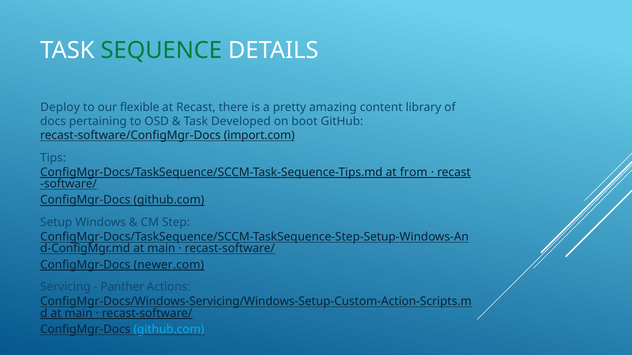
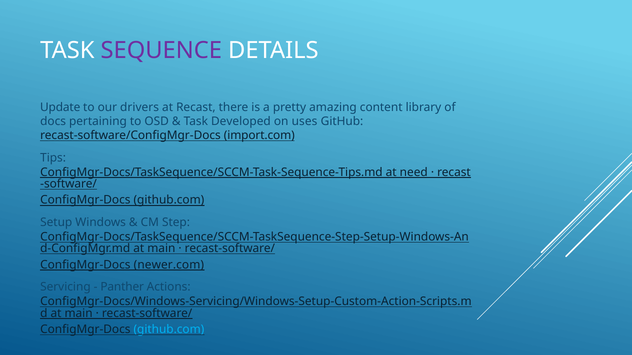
SEQUENCE colour: green -> purple
Deploy: Deploy -> Update
flexible: flexible -> drivers
boot: boot -> uses
from: from -> need
